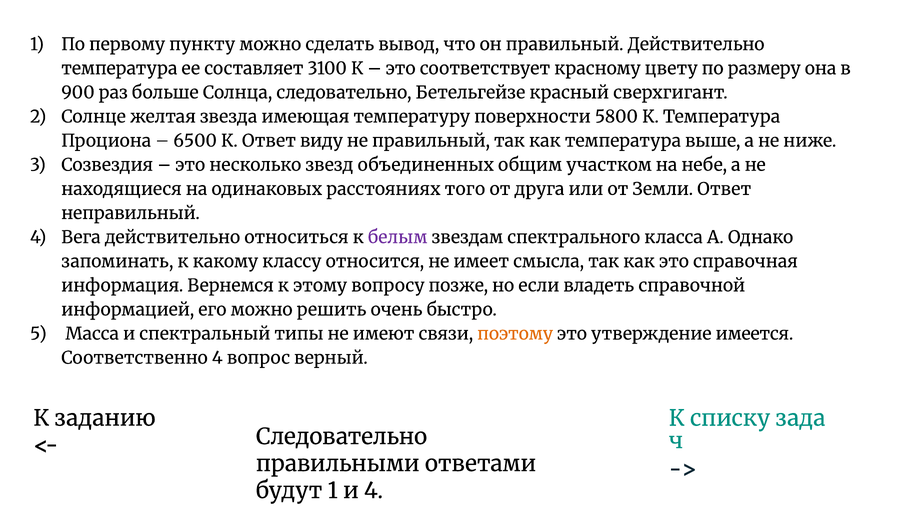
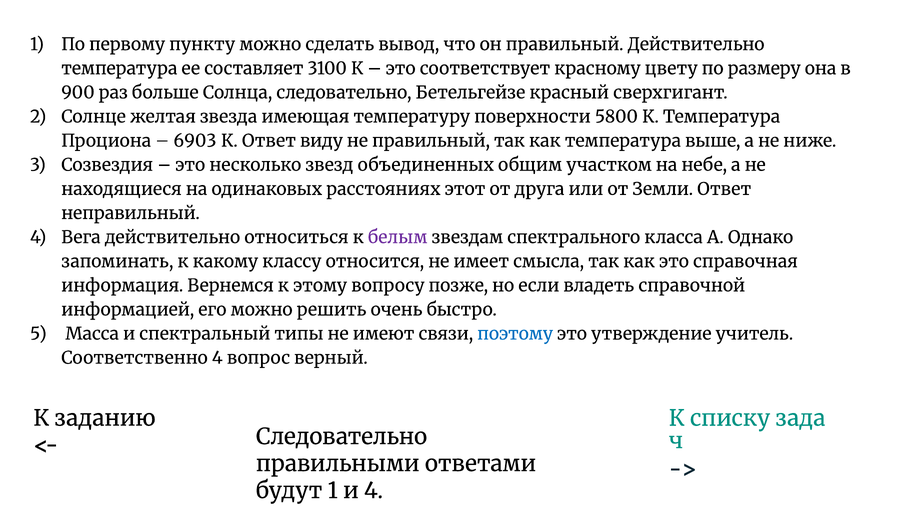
6500: 6500 -> 6903
того: того -> этот
поэтому colour: orange -> blue
имеется: имеется -> учитель
